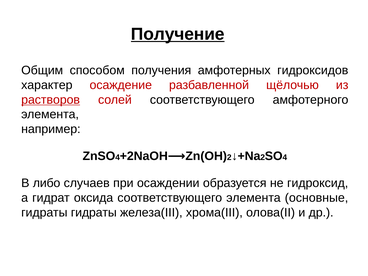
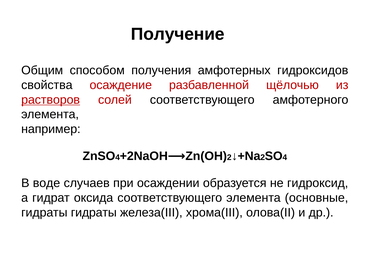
Получение underline: present -> none
характер: характер -> свойства
либо: либо -> воде
